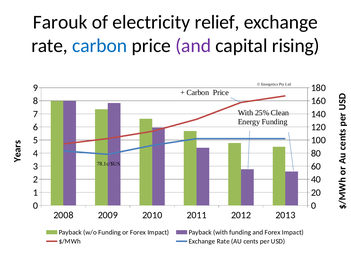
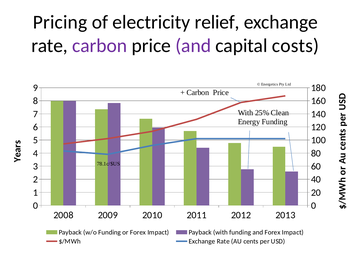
Farouk: Farouk -> Pricing
carbon at (100, 46) colour: blue -> purple
rising: rising -> costs
